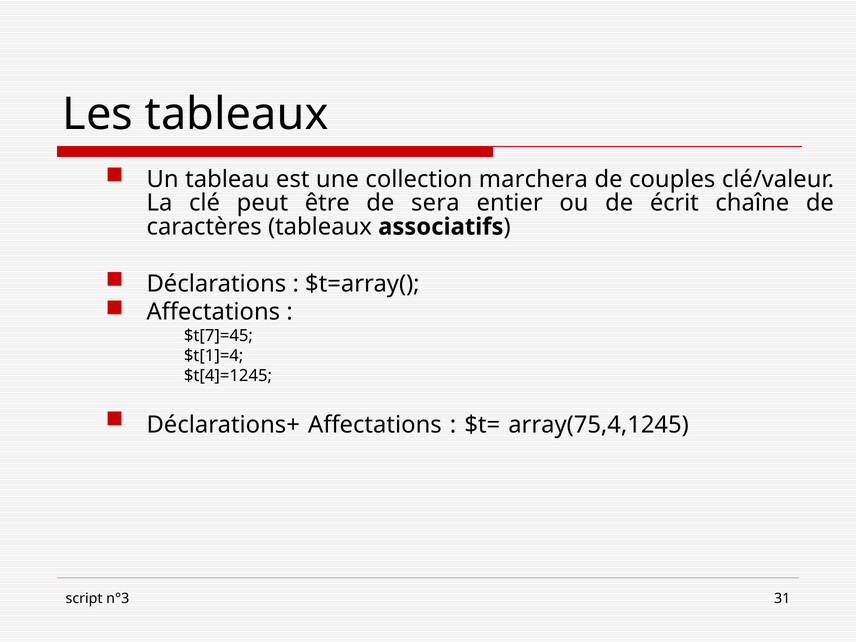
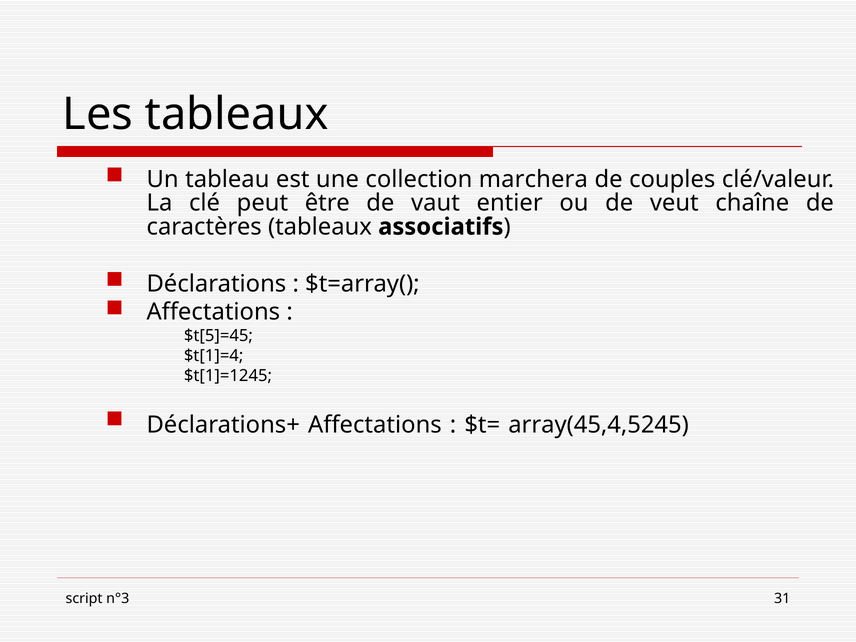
sera: sera -> vaut
écrit: écrit -> veut
$t[7]=45: $t[7]=45 -> $t[5]=45
$t[4]=1245: $t[4]=1245 -> $t[1]=1245
array(75,4,1245: array(75,4,1245 -> array(45,4,5245
